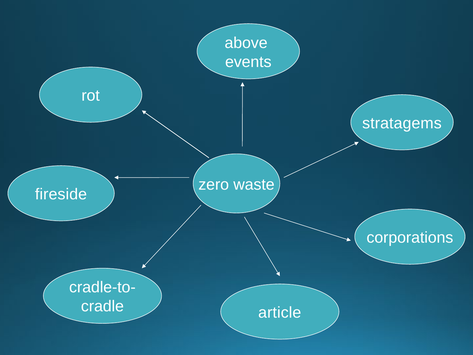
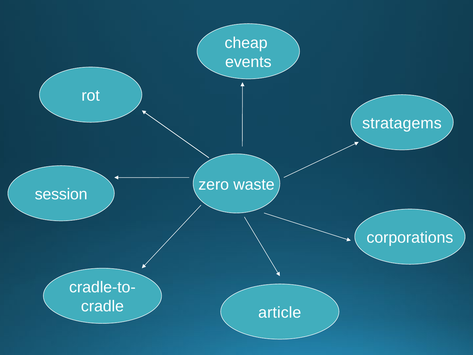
above: above -> cheap
fireside: fireside -> session
